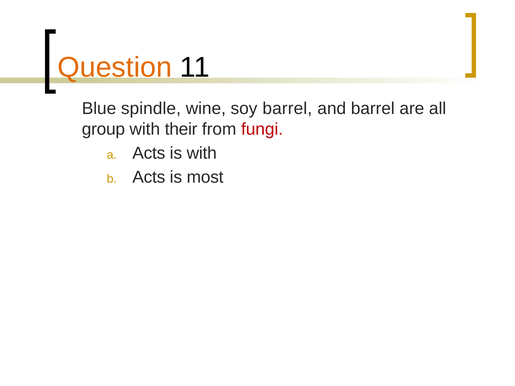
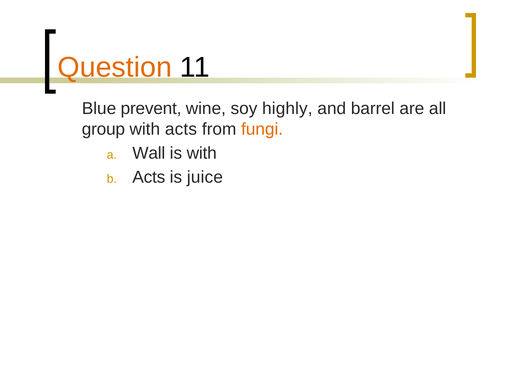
spindle: spindle -> prevent
soy barrel: barrel -> highly
with their: their -> acts
fungi colour: red -> orange
Acts at (149, 153): Acts -> Wall
most: most -> juice
